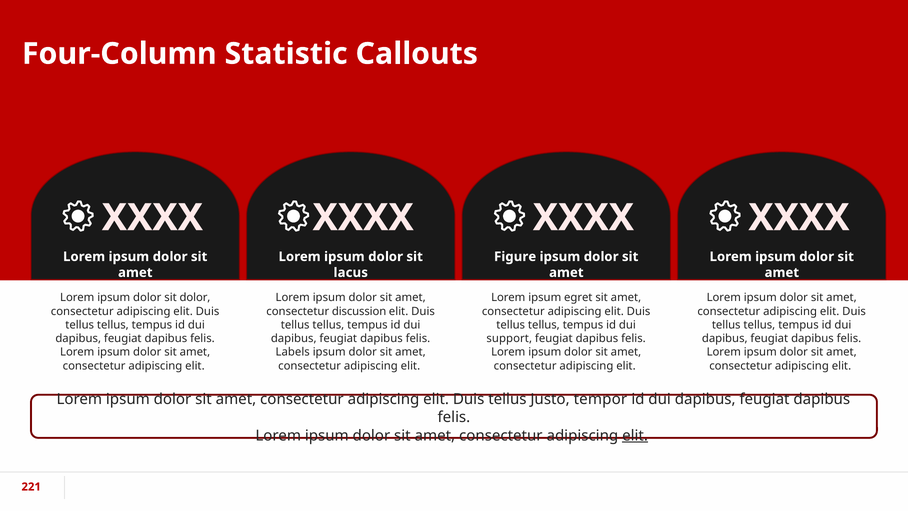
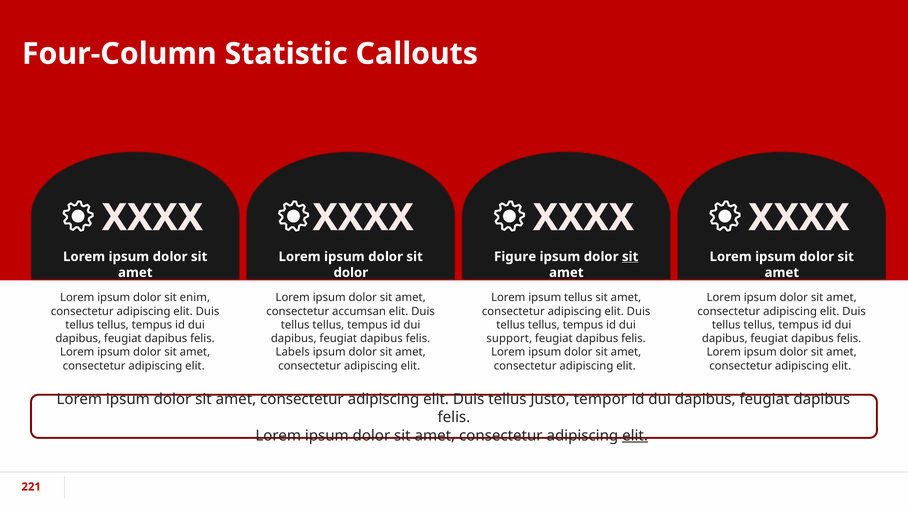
sit at (630, 257) underline: none -> present
lacus at (351, 272): lacus -> dolor
sit dolor: dolor -> enim
ipsum egret: egret -> tellus
discussion: discussion -> accumsan
